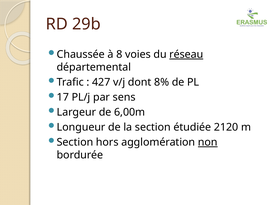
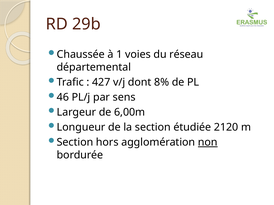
8: 8 -> 1
réseau underline: present -> none
17: 17 -> 46
